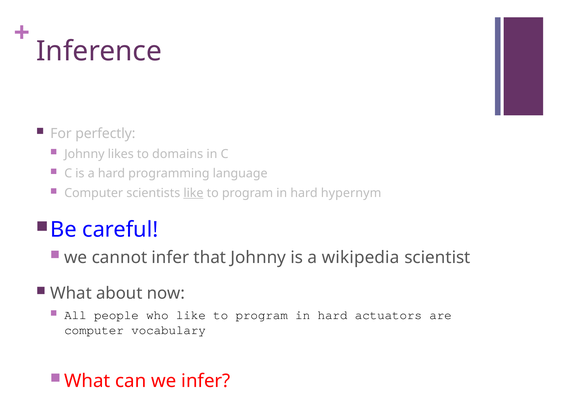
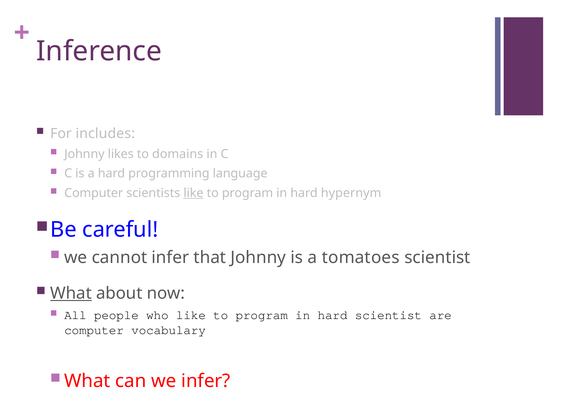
perfectly: perfectly -> includes
wikipedia: wikipedia -> tomatoes
What at (71, 294) underline: none -> present
hard actuators: actuators -> scientist
